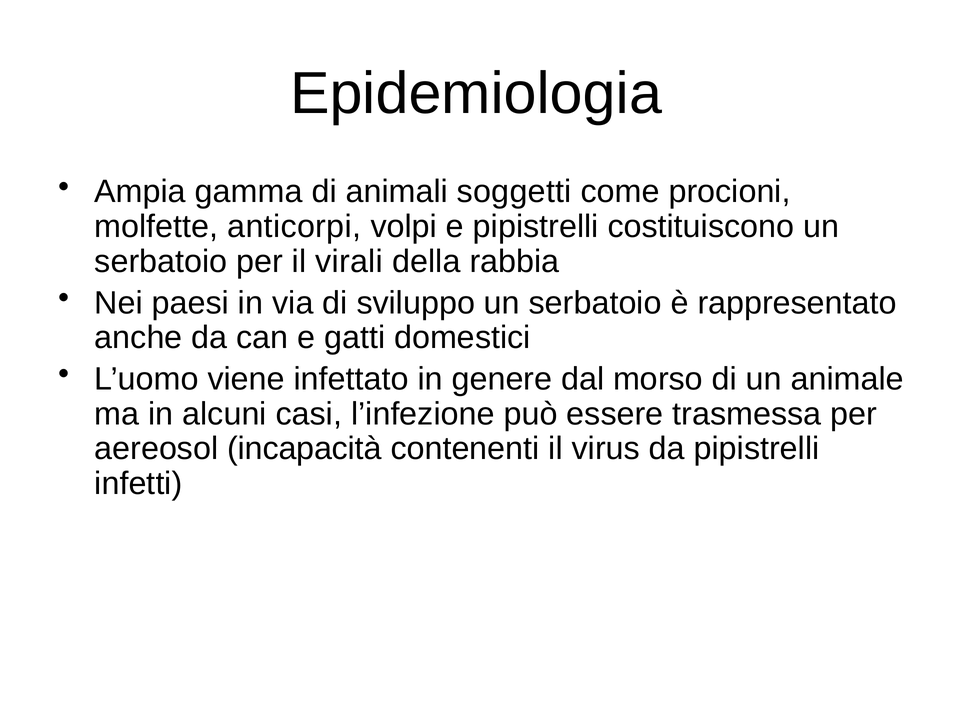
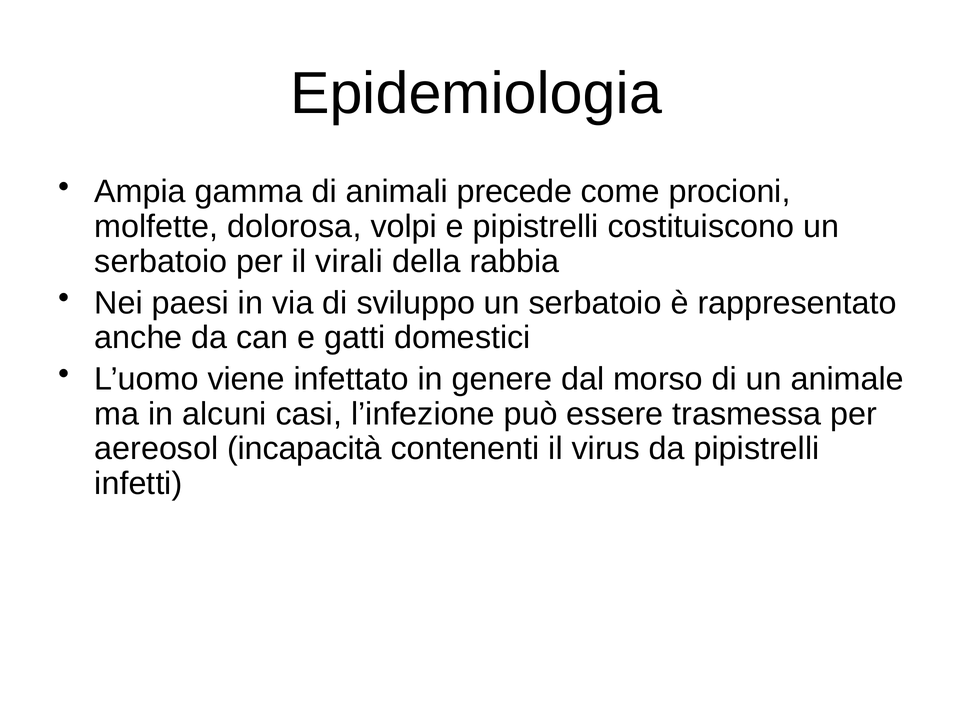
soggetti: soggetti -> precede
anticorpi: anticorpi -> dolorosa
